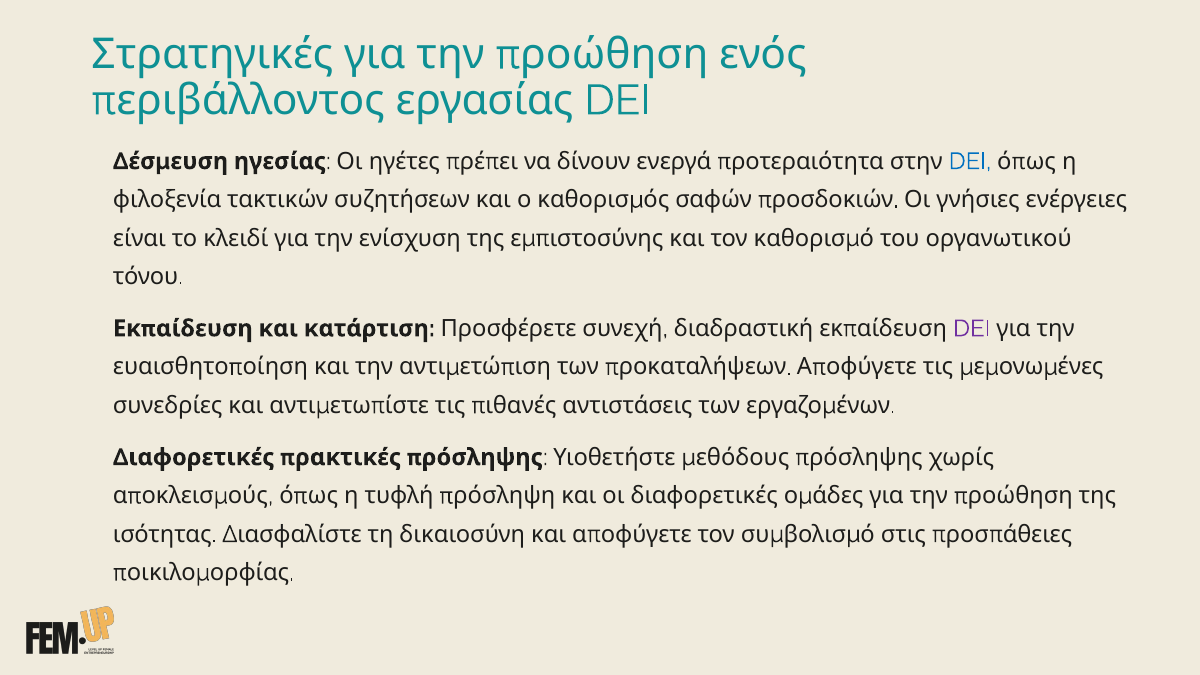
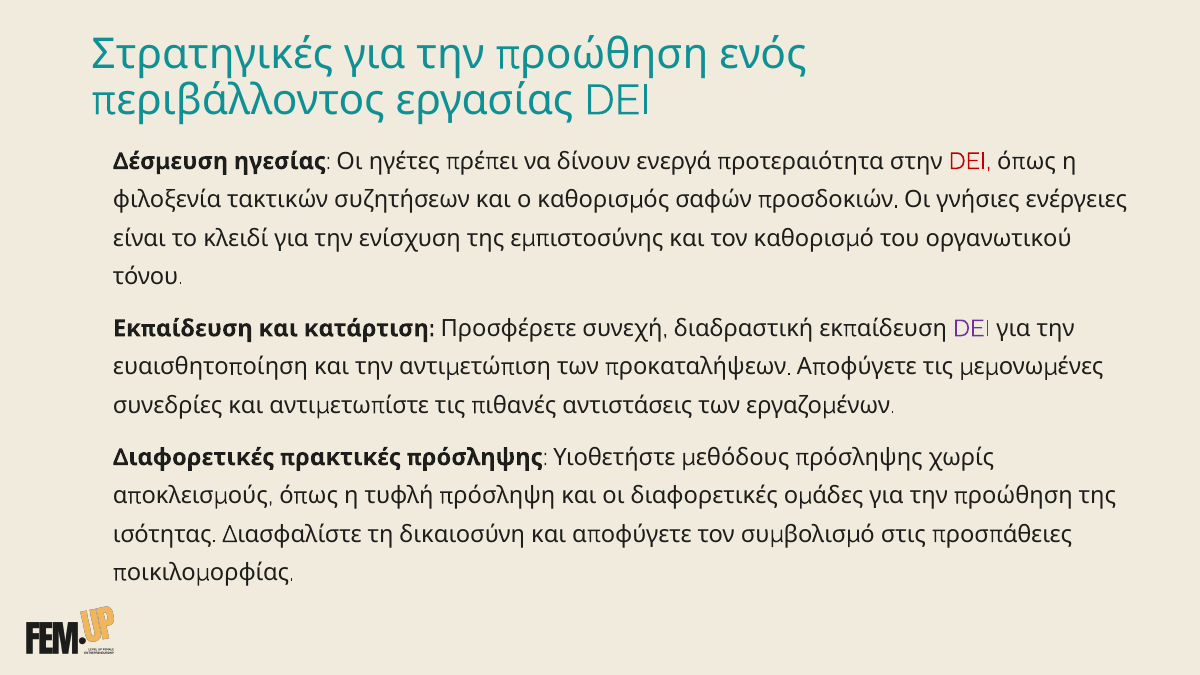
DEI at (970, 161) colour: blue -> red
